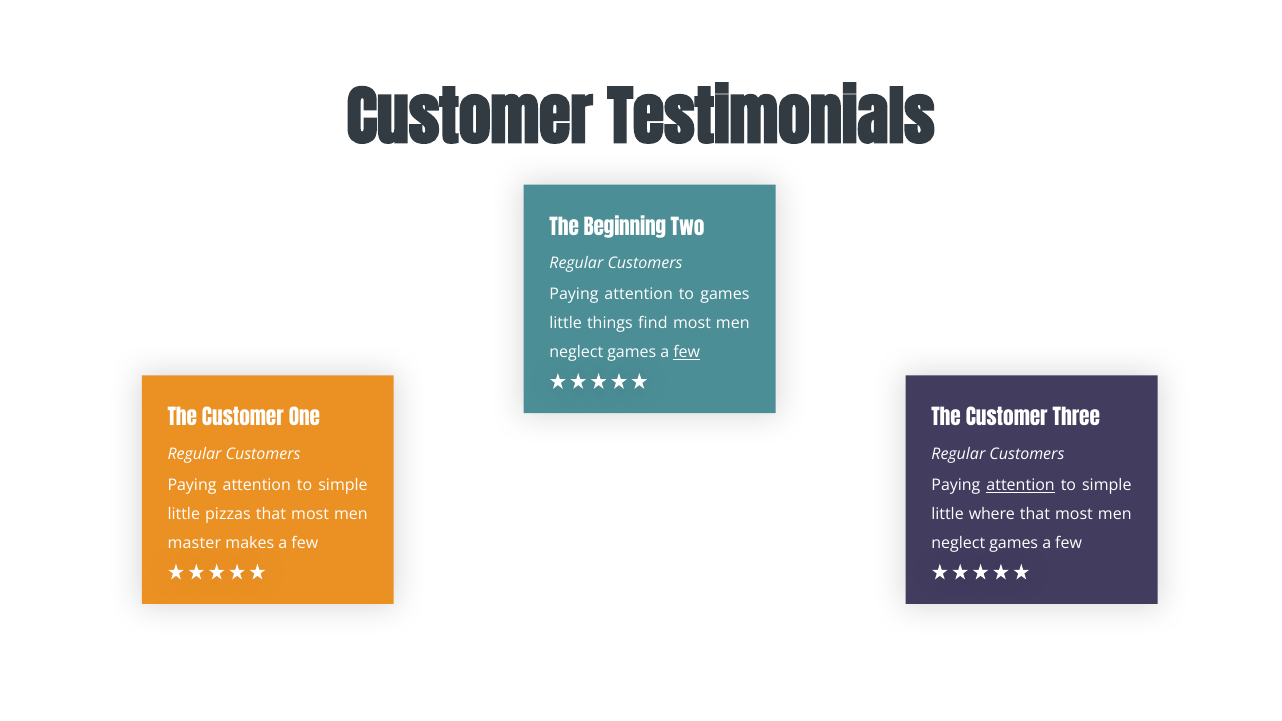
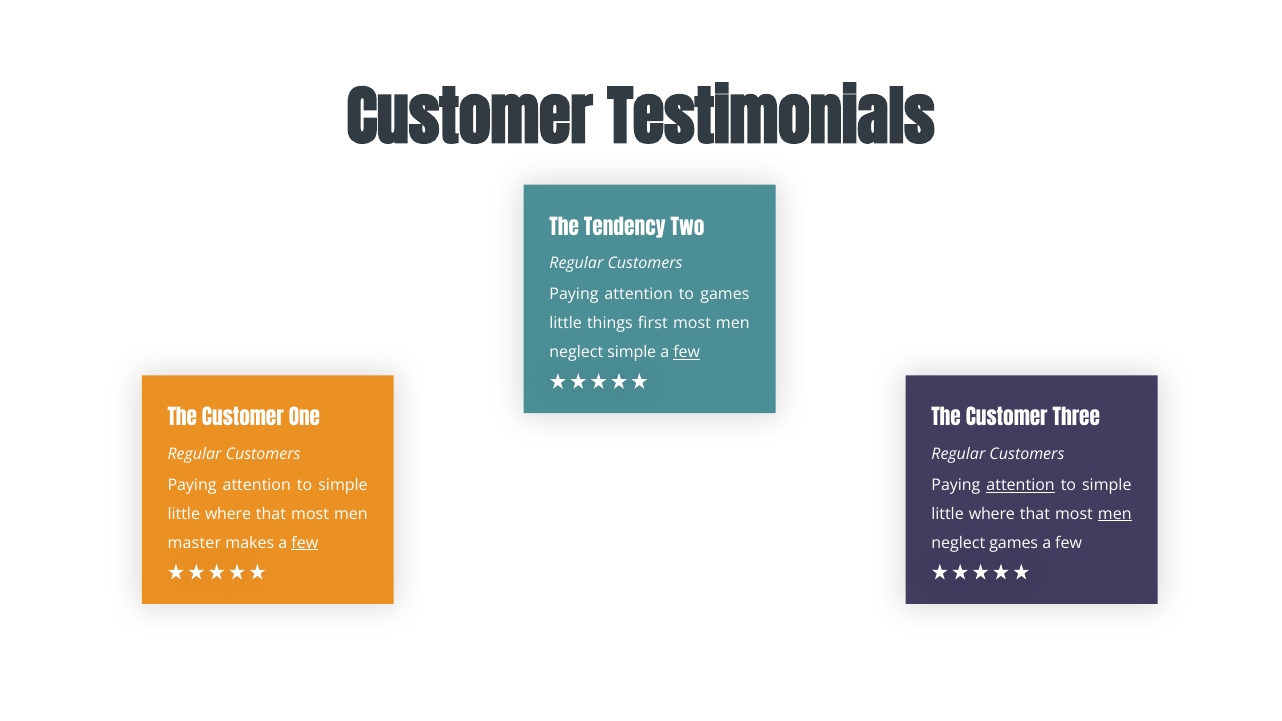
Beginning: Beginning -> Tendency
find: find -> first
games at (632, 352): games -> simple
pizzas at (228, 514): pizzas -> where
men at (1115, 514) underline: none -> present
few at (305, 543) underline: none -> present
